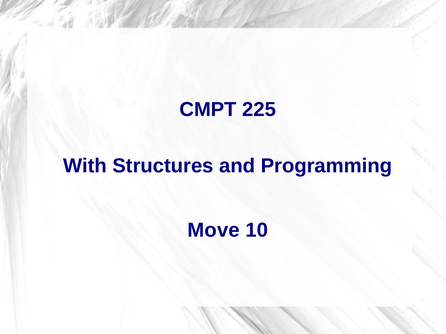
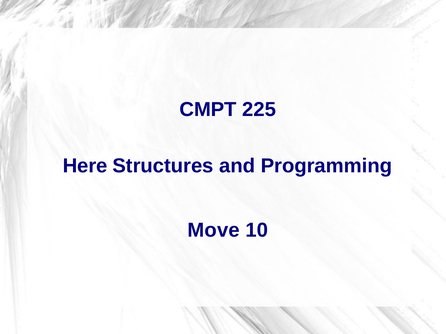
With: With -> Here
